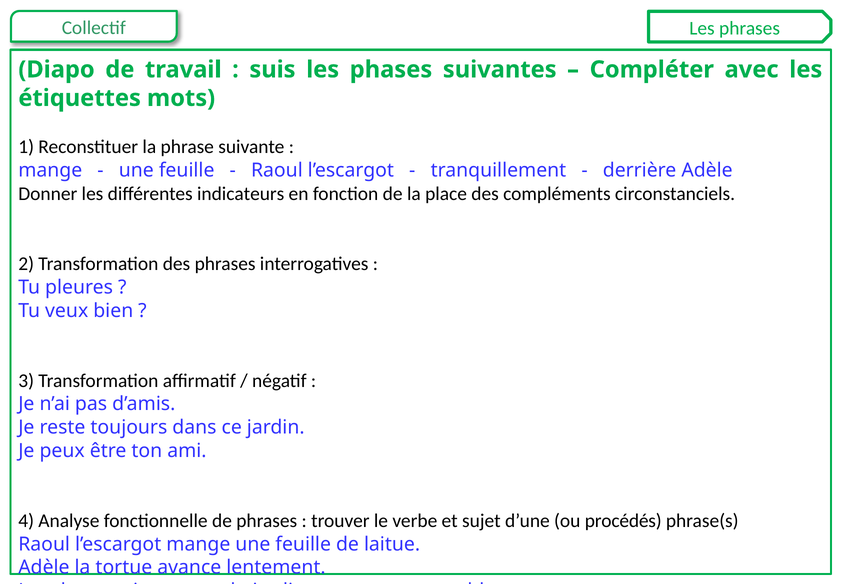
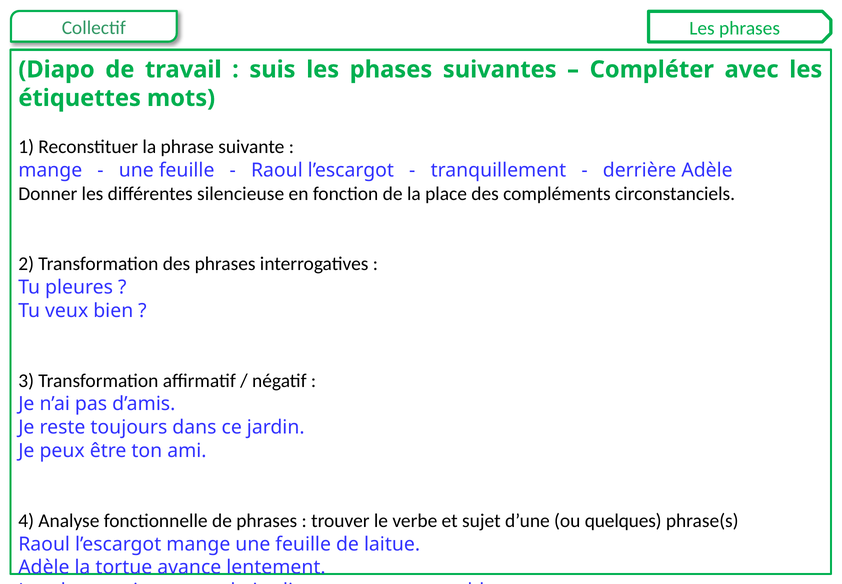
indicateurs: indicateurs -> silencieuse
procédés: procédés -> quelques
